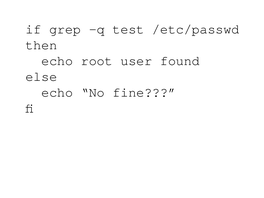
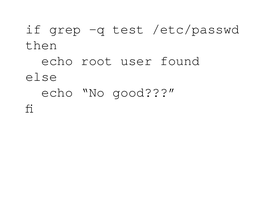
fine: fine -> good
